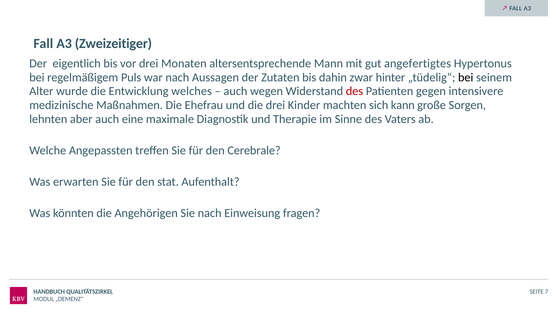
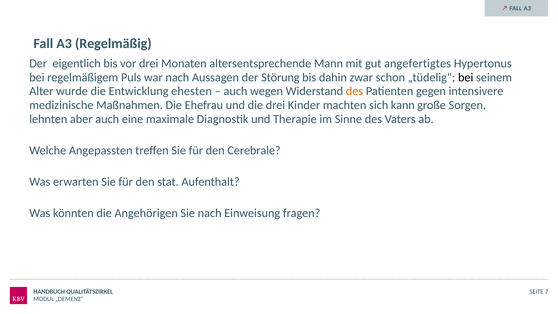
Zweizeitiger: Zweizeitiger -> Regelmäßig
Zutaten: Zutaten -> Störung
hinter: hinter -> schon
welches: welches -> ehesten
des at (355, 91) colour: red -> orange
